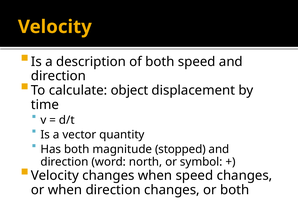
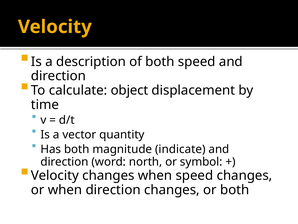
stopped: stopped -> indicate
